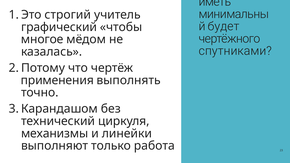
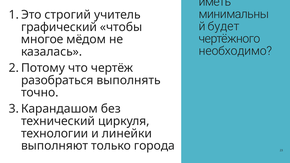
спутниками at (235, 51): спутниками -> необходимо
применения: применения -> разобраться
механизмы: механизмы -> технологии
работа: работа -> города
